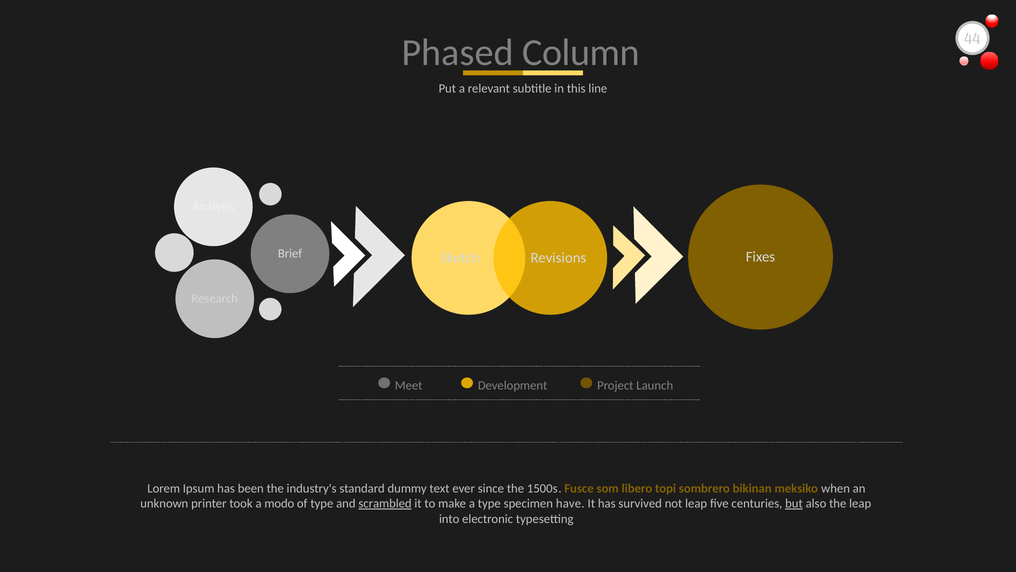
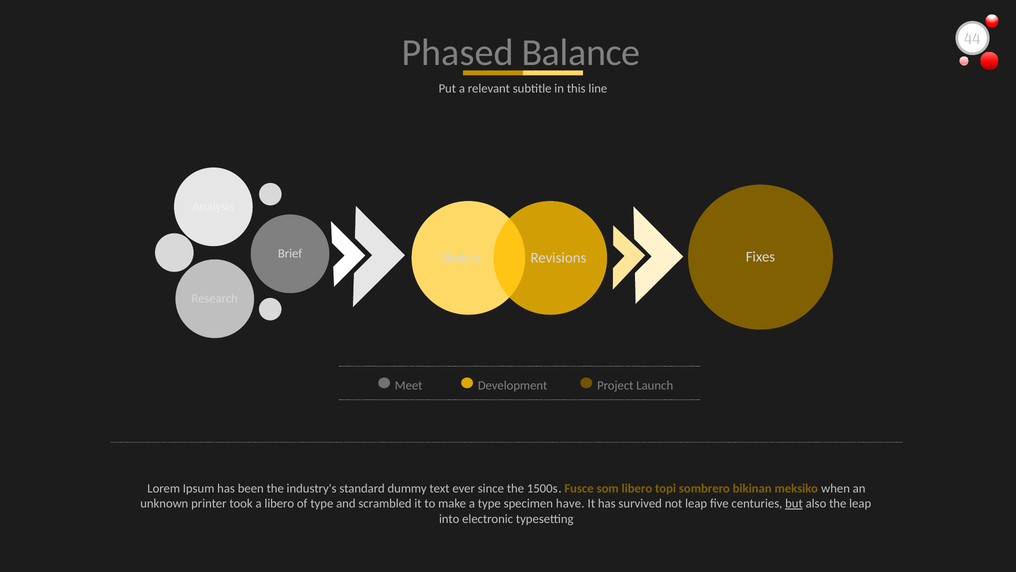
Column: Column -> Balance
a modo: modo -> libero
scrambled underline: present -> none
